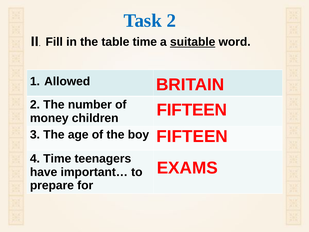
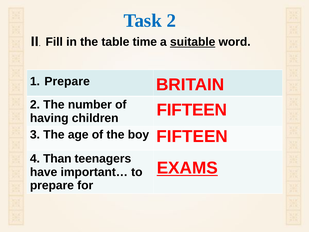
1 Allowed: Allowed -> Prepare
money: money -> having
4 Time: Time -> Than
EXAMS underline: none -> present
